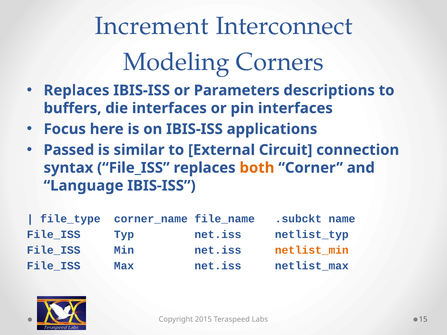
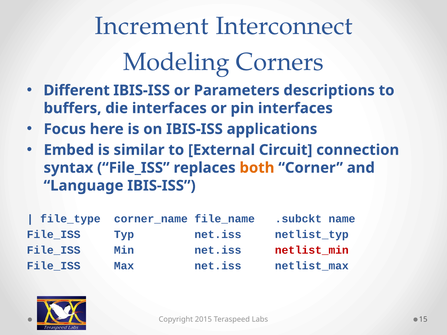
Replaces at (77, 90): Replaces -> Different
Passed: Passed -> Embed
netlist_min colour: orange -> red
